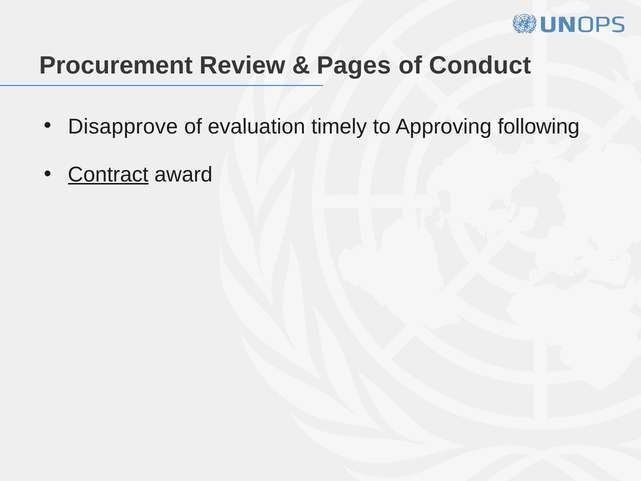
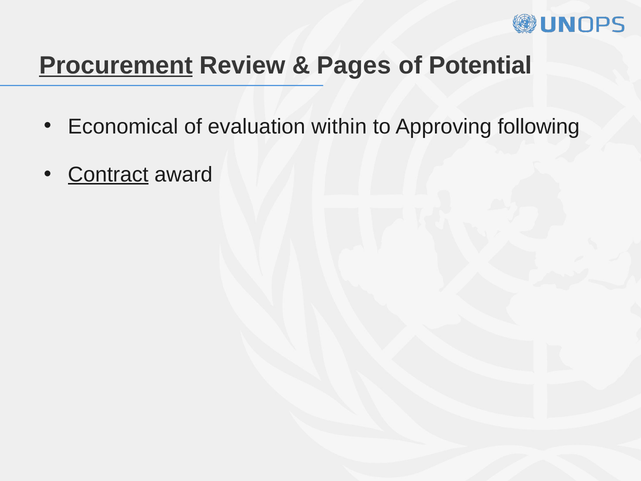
Procurement underline: none -> present
Conduct: Conduct -> Potential
Disapprove: Disapprove -> Economical
timely: timely -> within
